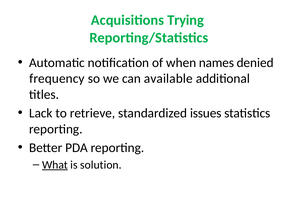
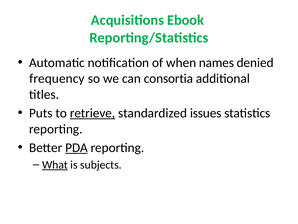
Trying: Trying -> Ebook
available: available -> consortia
Lack: Lack -> Puts
retrieve underline: none -> present
PDA underline: none -> present
solution: solution -> subjects
